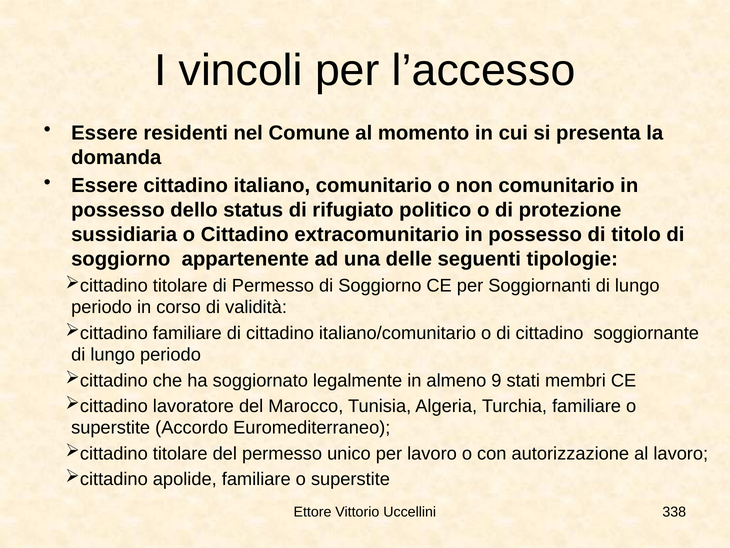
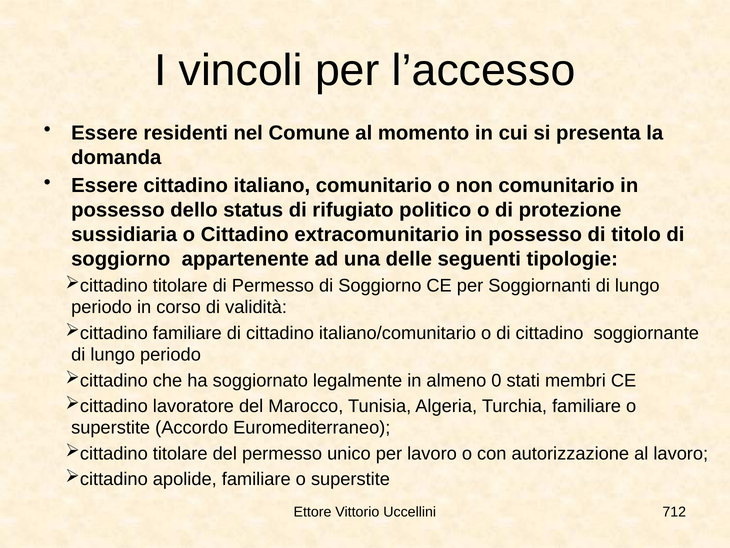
9: 9 -> 0
338: 338 -> 712
